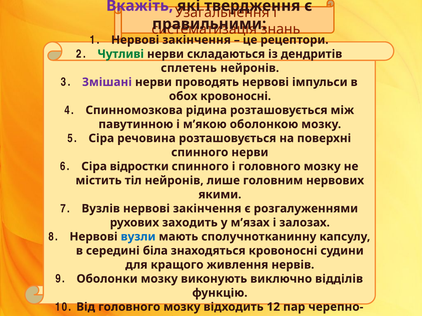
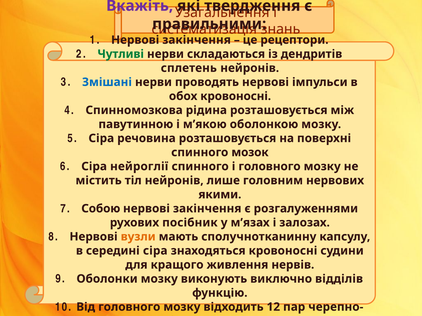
Змішані colour: purple -> blue
спинного нерви: нерви -> мозок
відростки: відростки -> нейроглії
Вузлів: Вузлів -> Собою
заходить: заходить -> посібник
вузли colour: blue -> orange
середині біла: біла -> сіра
